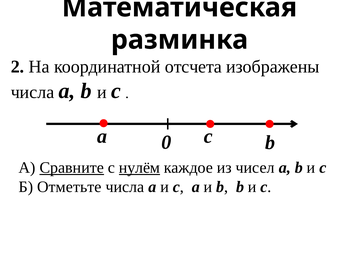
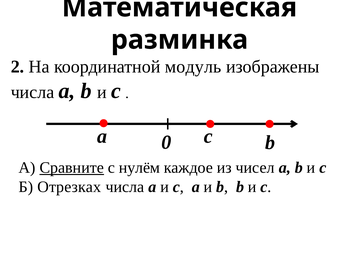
отсчета: отсчета -> модуль
нулём underline: present -> none
Отметьте: Отметьте -> Отрезках
